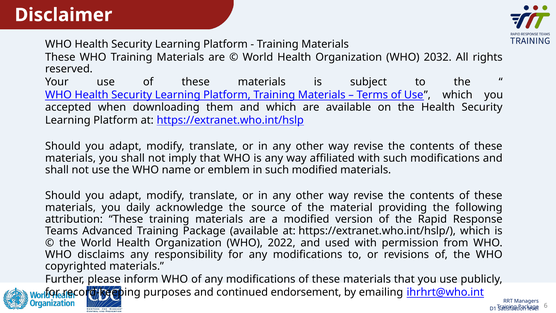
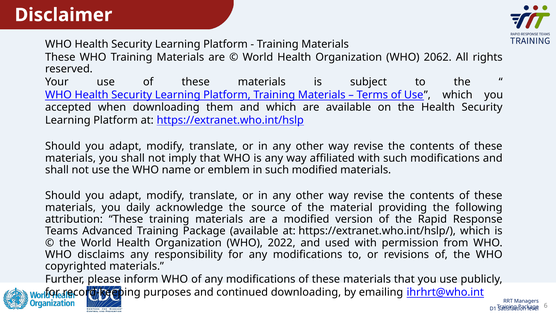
2032: 2032 -> 2062
continued endorsement: endorsement -> downloading
